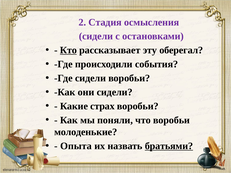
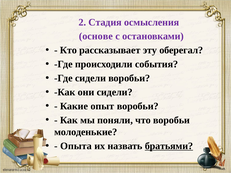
сидели at (96, 36): сидели -> основе
Кто underline: present -> none
страх: страх -> опыт
